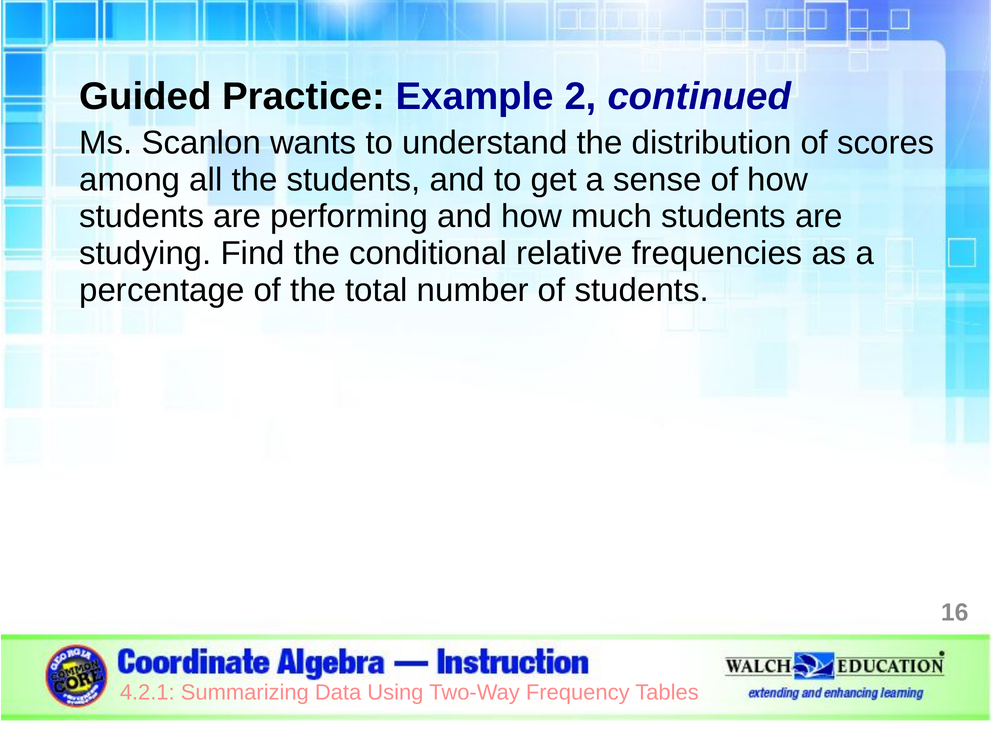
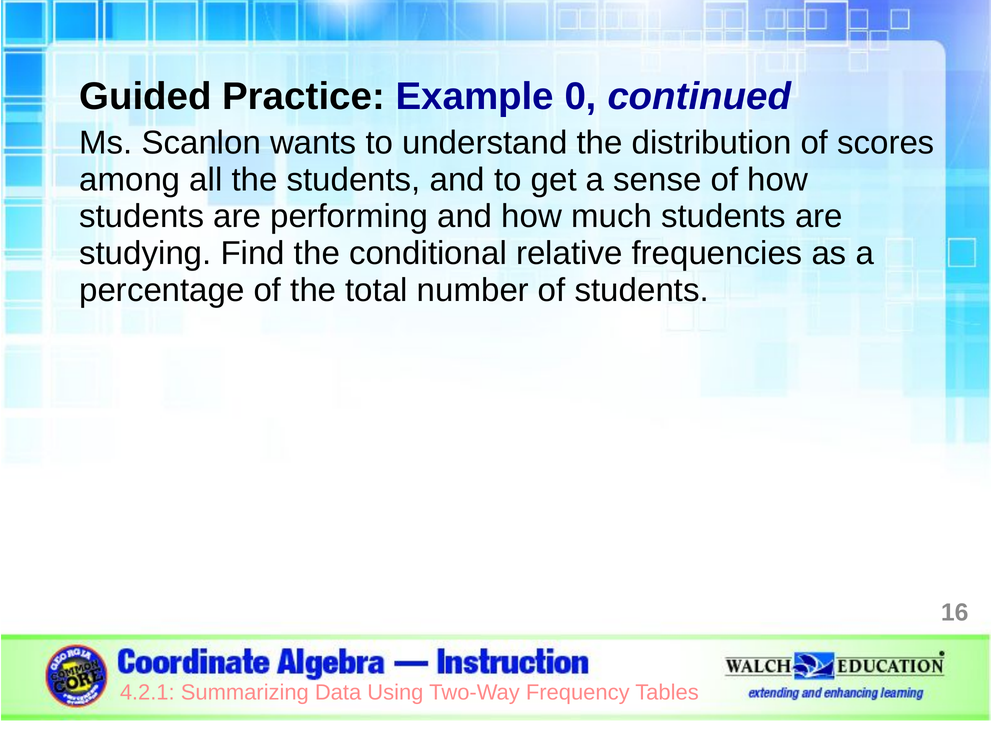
2: 2 -> 0
